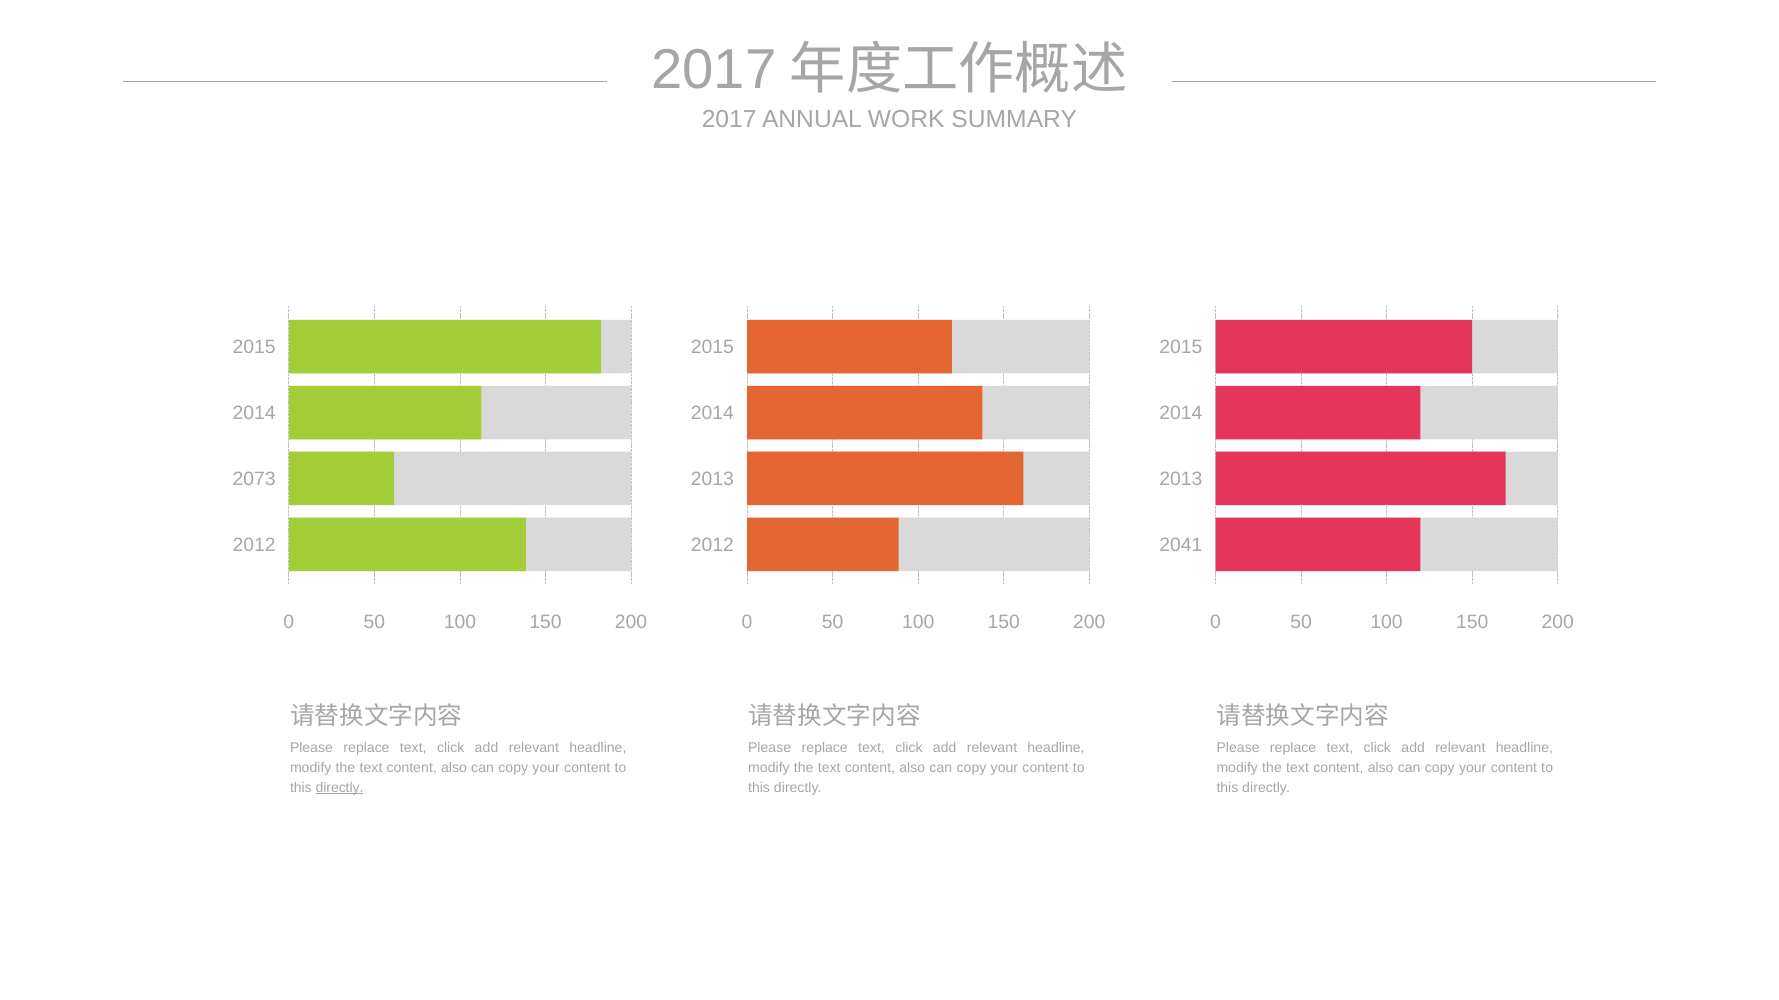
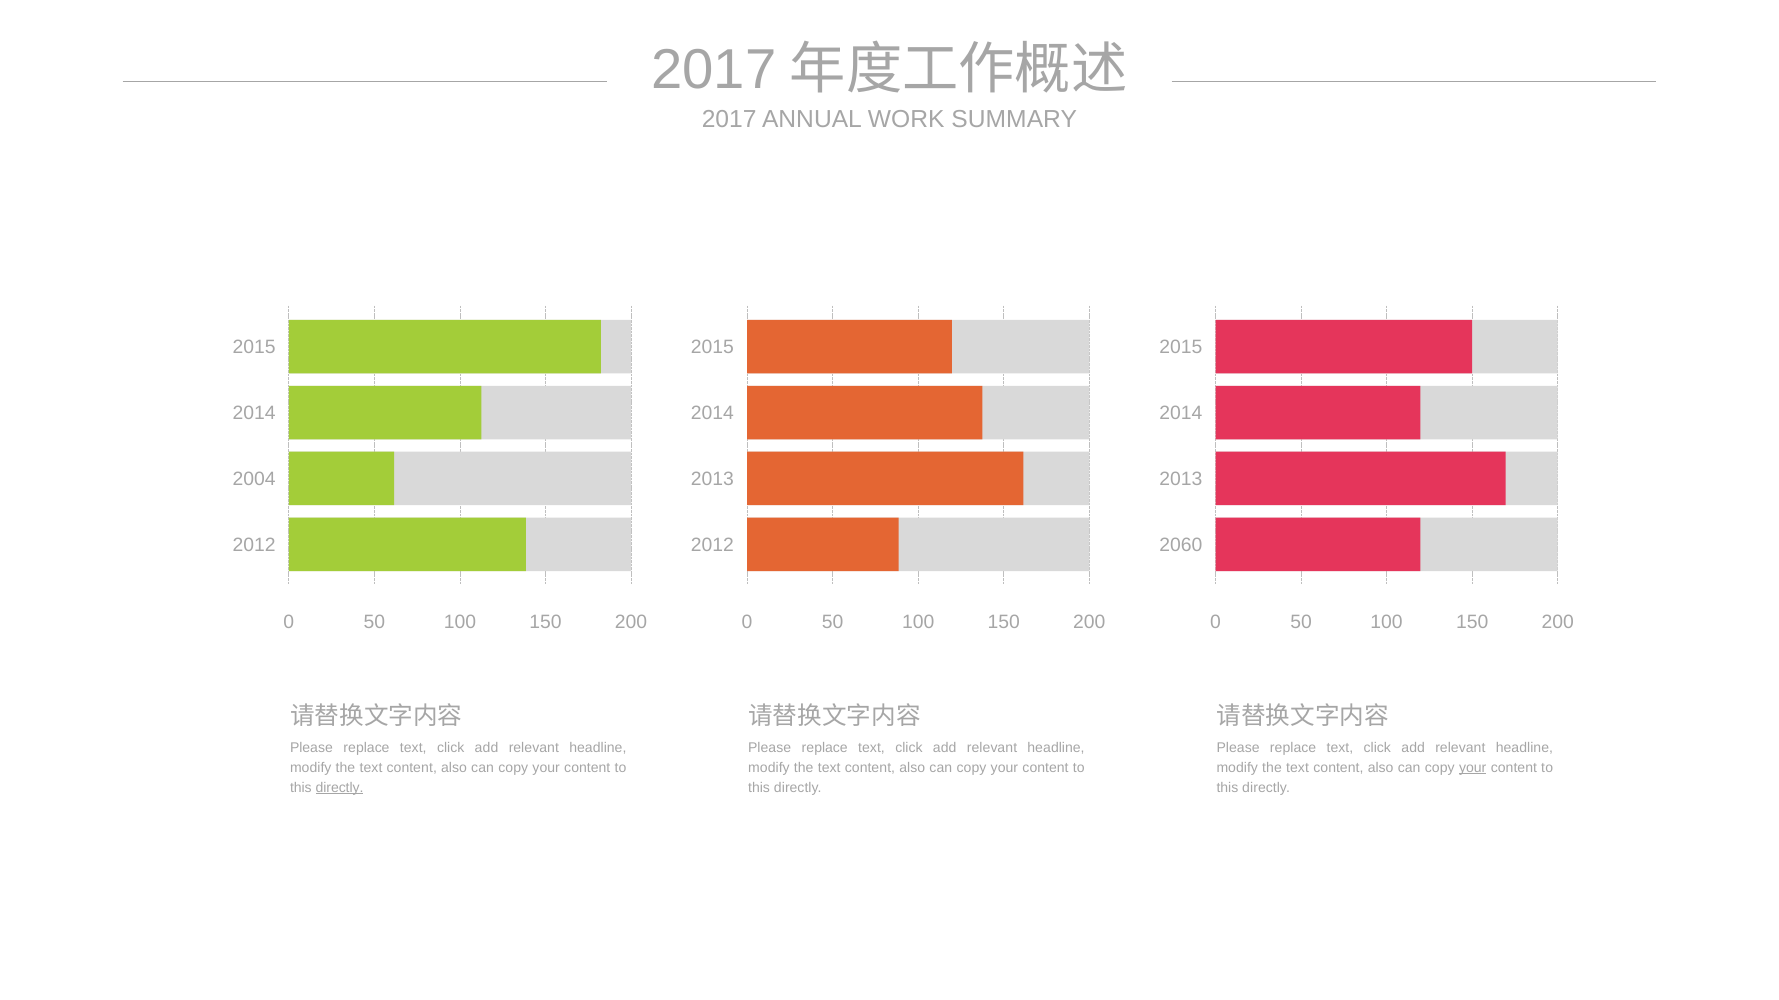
2073: 2073 -> 2004
2041: 2041 -> 2060
your at (1473, 768) underline: none -> present
